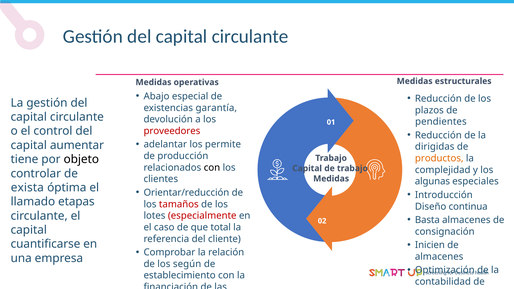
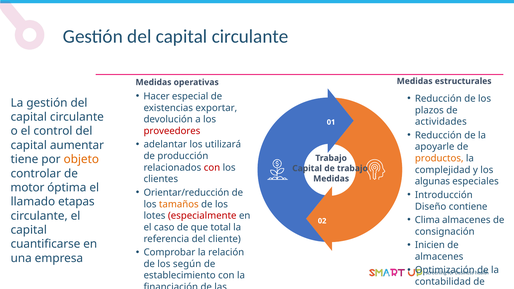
Abajo: Abajo -> Hacer
garantía: garantía -> exportar
pendientes: pendientes -> actividades
permite: permite -> utilizará
dirigidas: dirigidas -> apoyarle
objeto colour: black -> orange
con at (212, 168) colour: black -> red
exista: exista -> motor
tamaños colour: red -> orange
continua: continua -> contiene
Basta: Basta -> Clima
